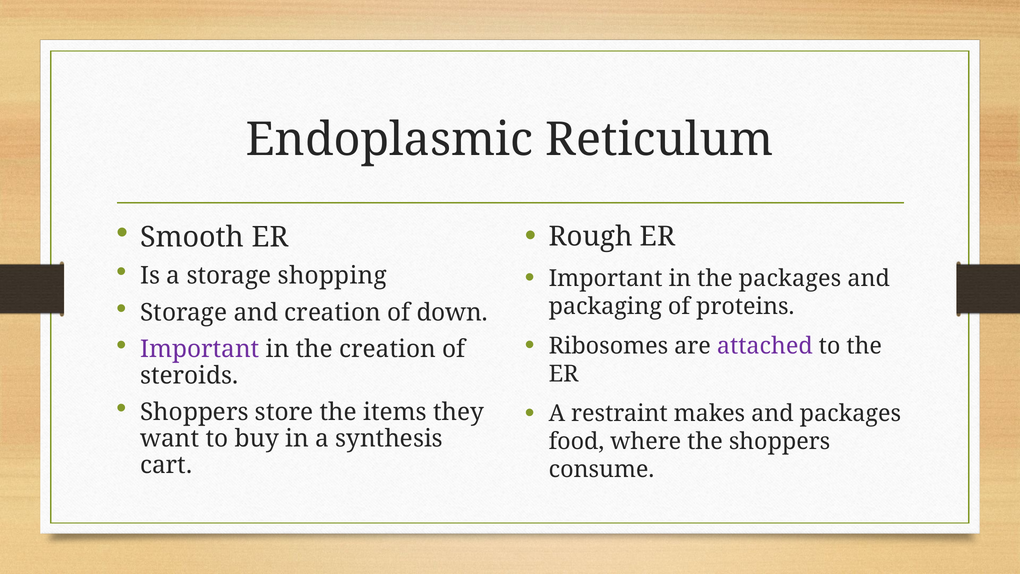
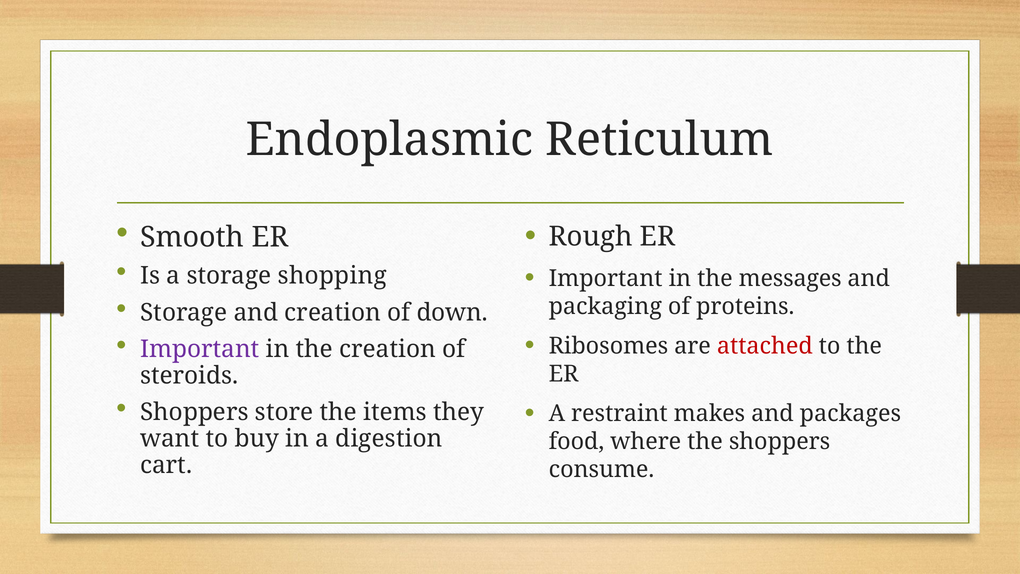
the packages: packages -> messages
attached colour: purple -> red
synthesis: synthesis -> digestion
